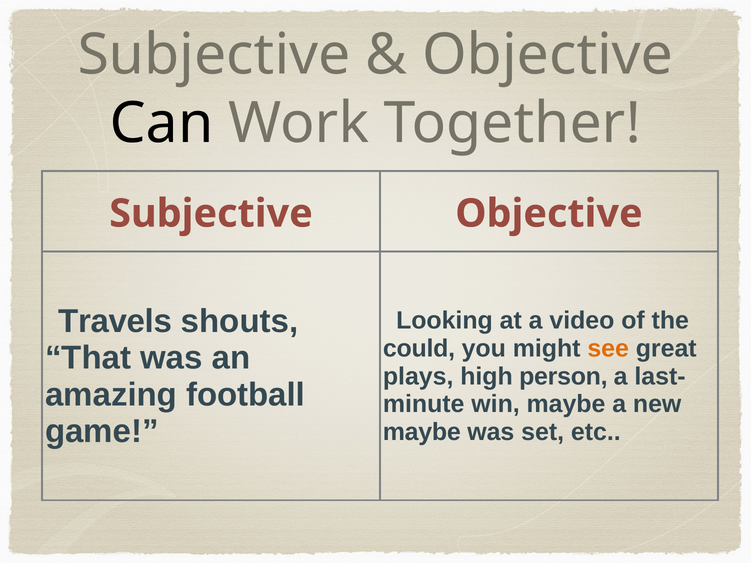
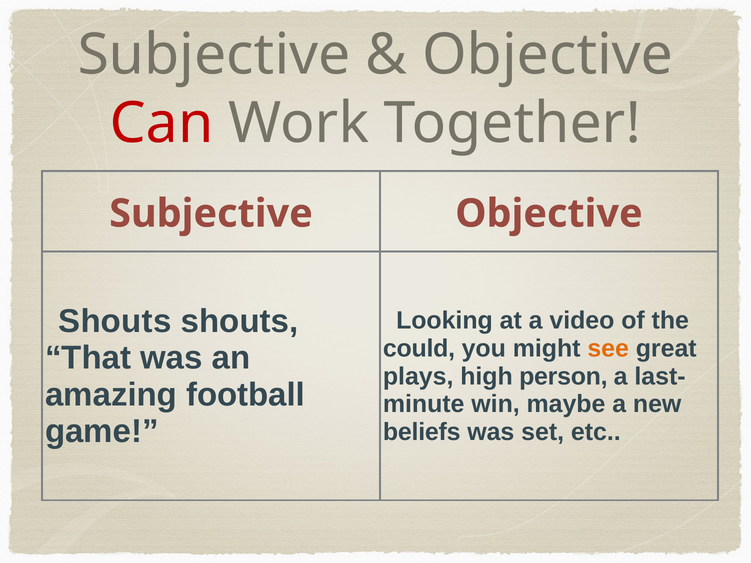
Can colour: black -> red
Travels at (115, 321): Travels -> Shouts
maybe at (422, 432): maybe -> beliefs
